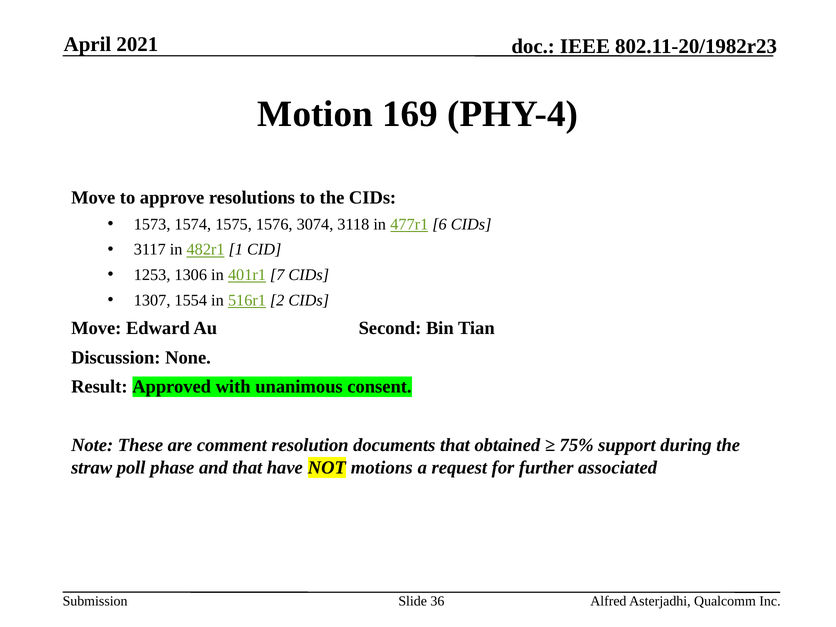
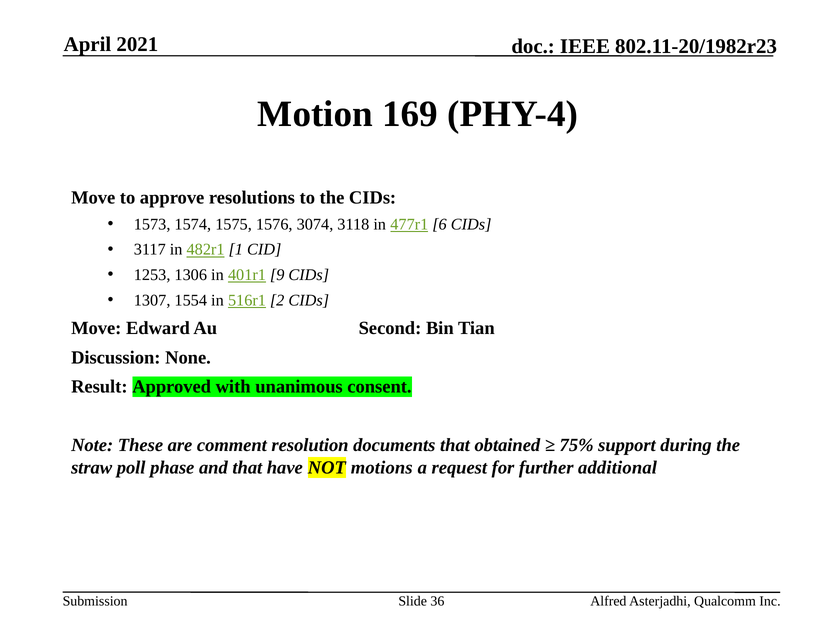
7: 7 -> 9
associated: associated -> additional
